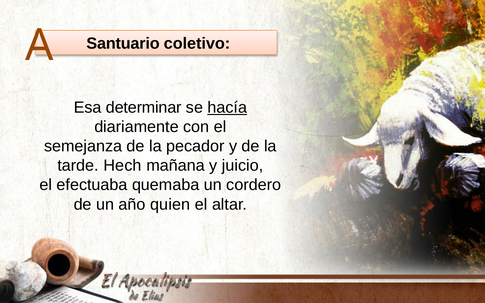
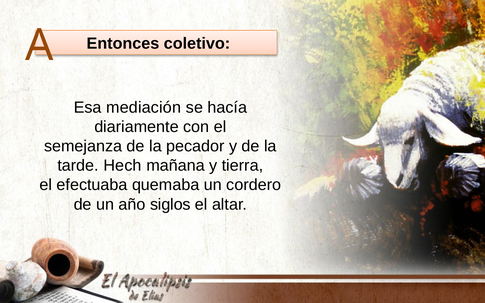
Santuario: Santuario -> Entonces
determinar: determinar -> mediación
hacía underline: present -> none
juicio: juicio -> tierra
quien: quien -> siglos
